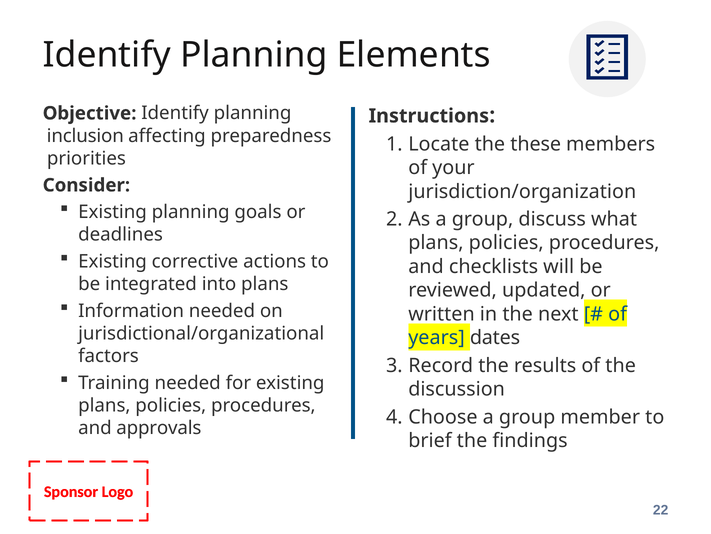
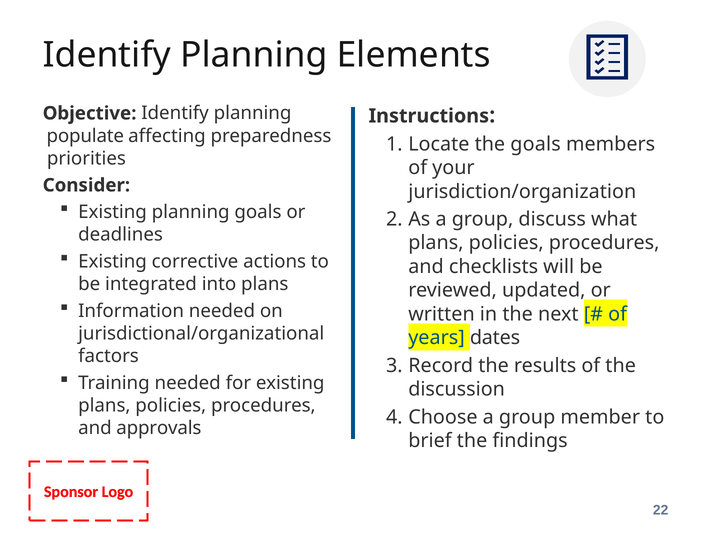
inclusion: inclusion -> populate
the these: these -> goals
